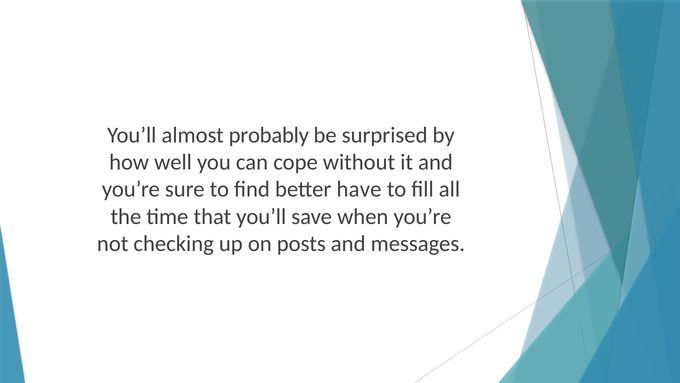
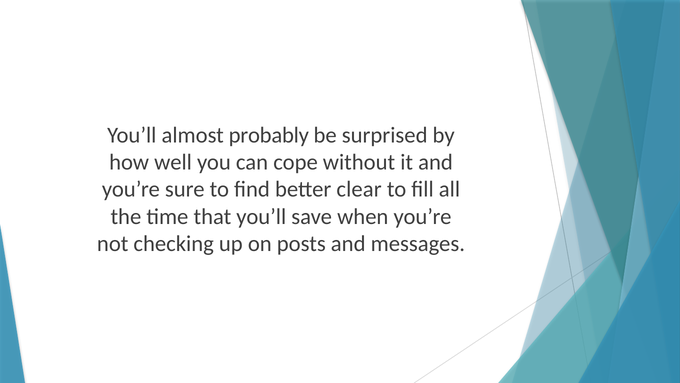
have: have -> clear
